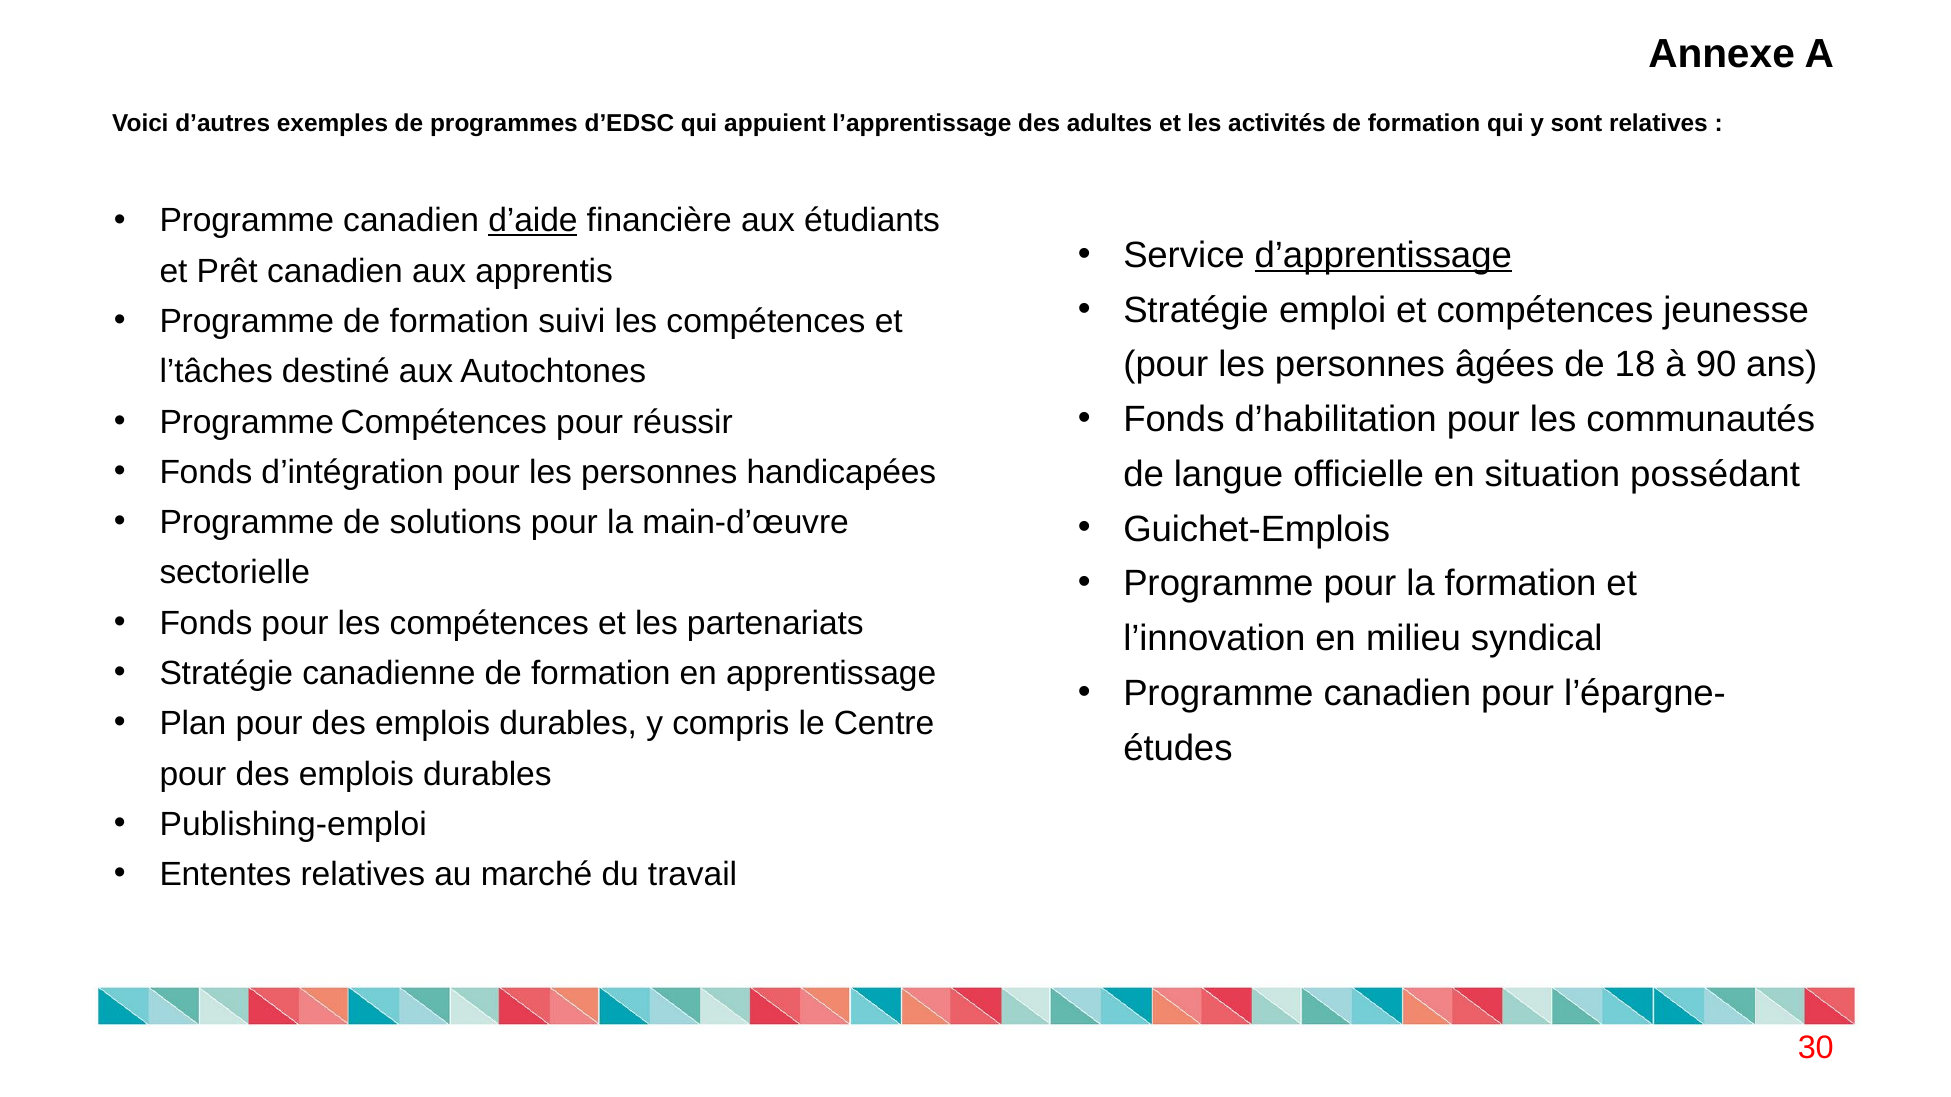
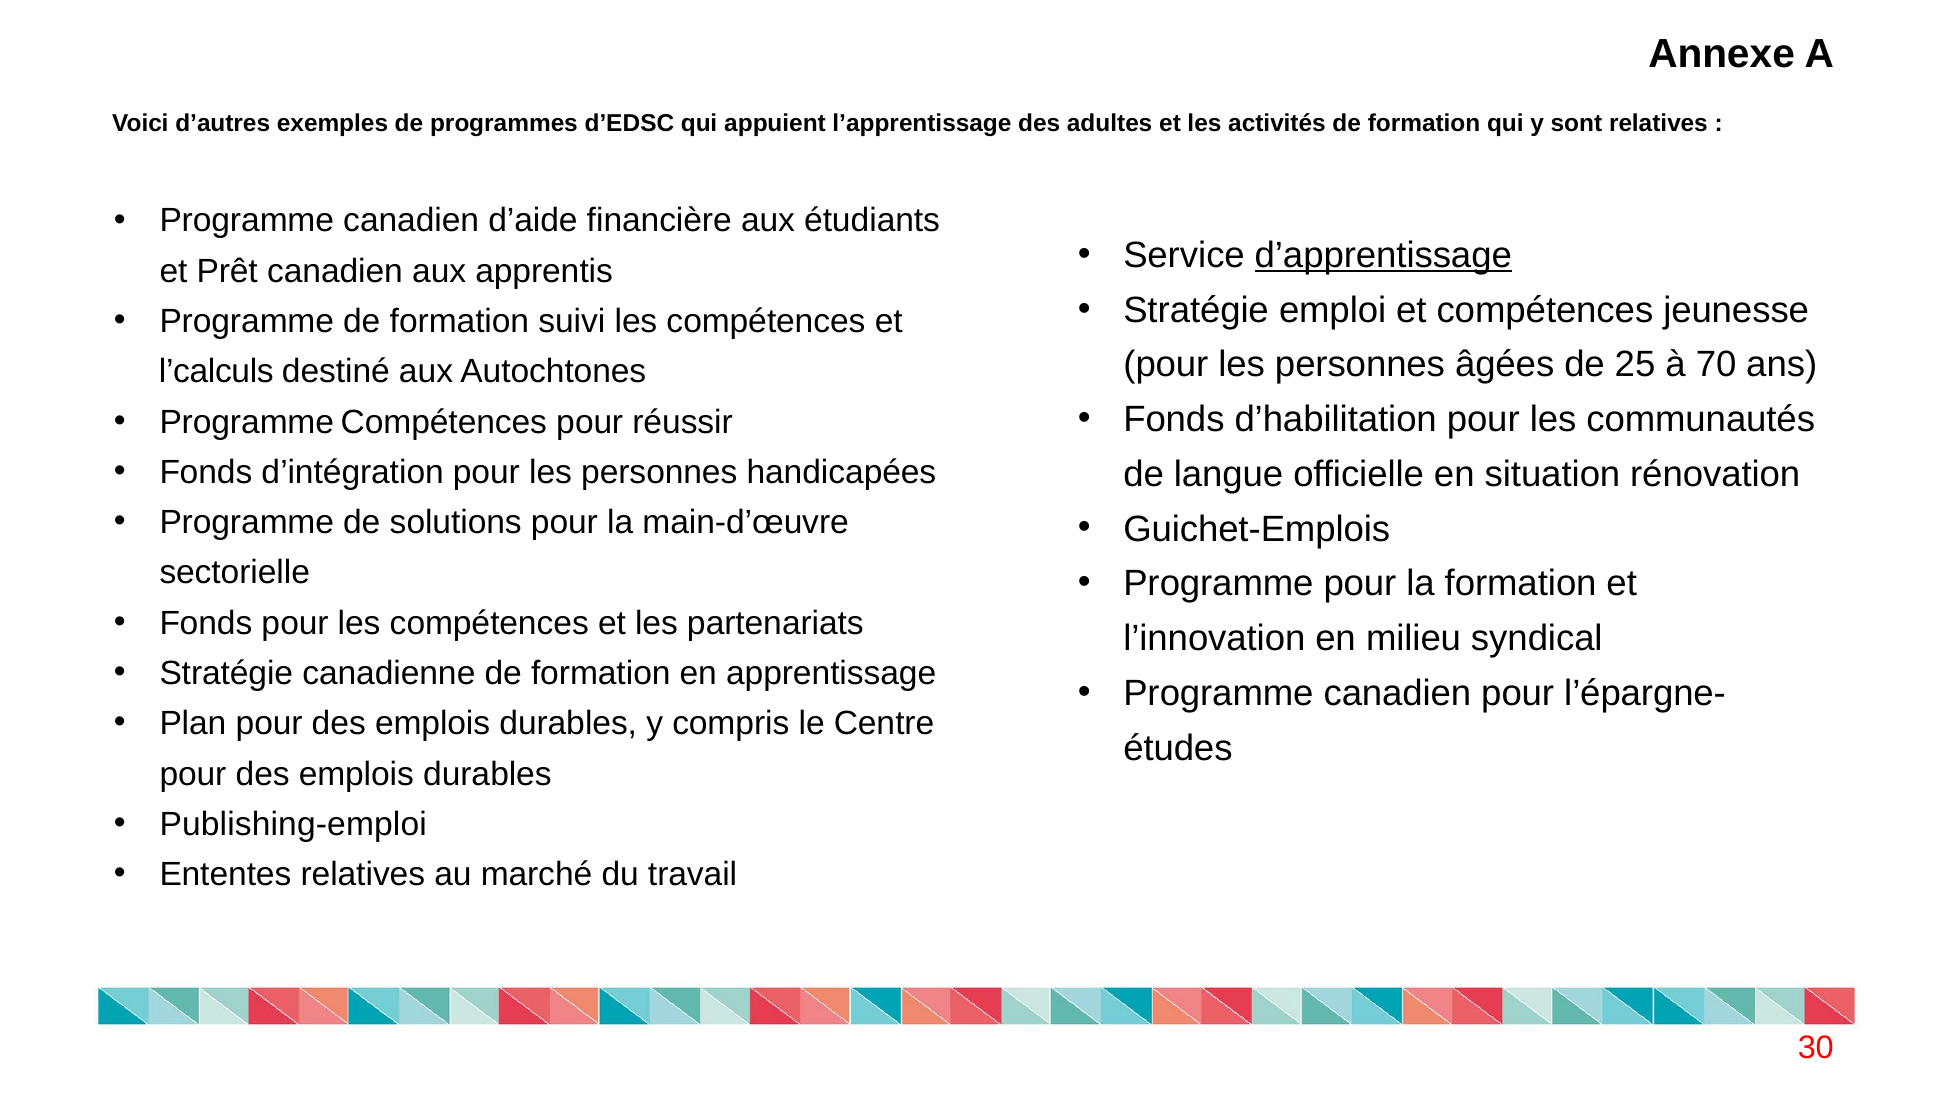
d’aide underline: present -> none
18: 18 -> 25
90: 90 -> 70
l’tâches: l’tâches -> l’calculs
possédant: possédant -> rénovation
